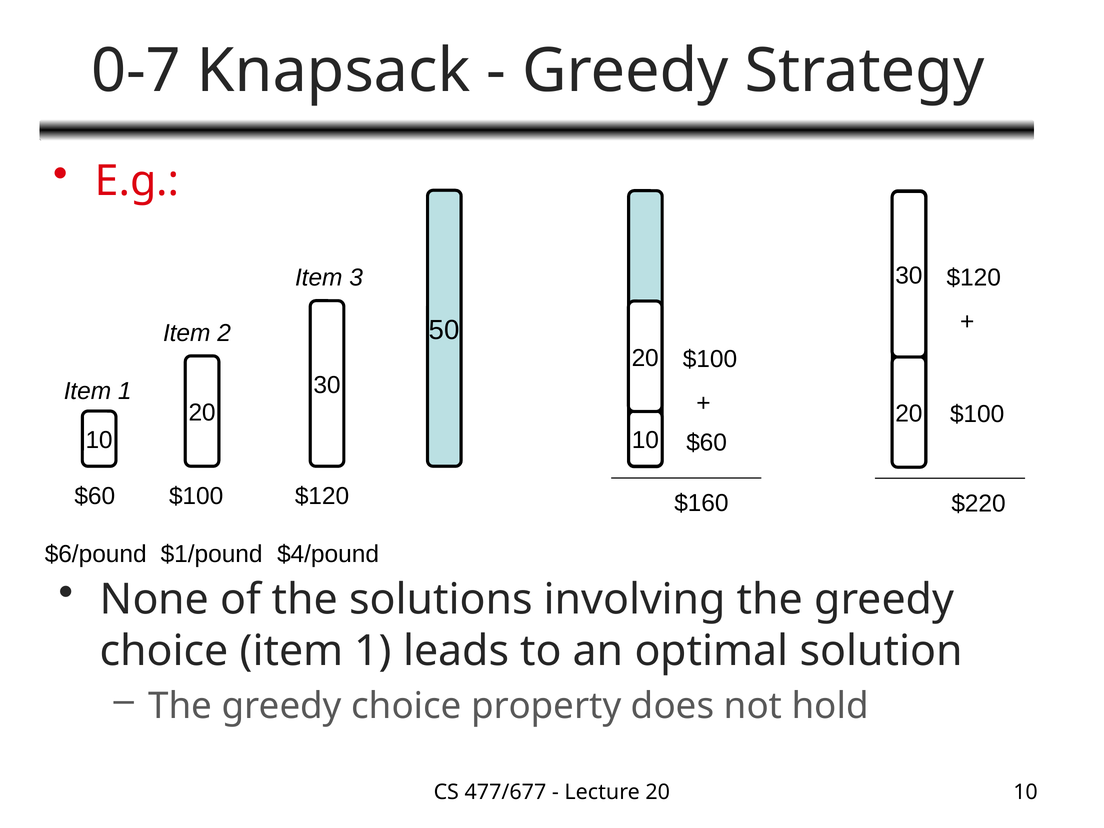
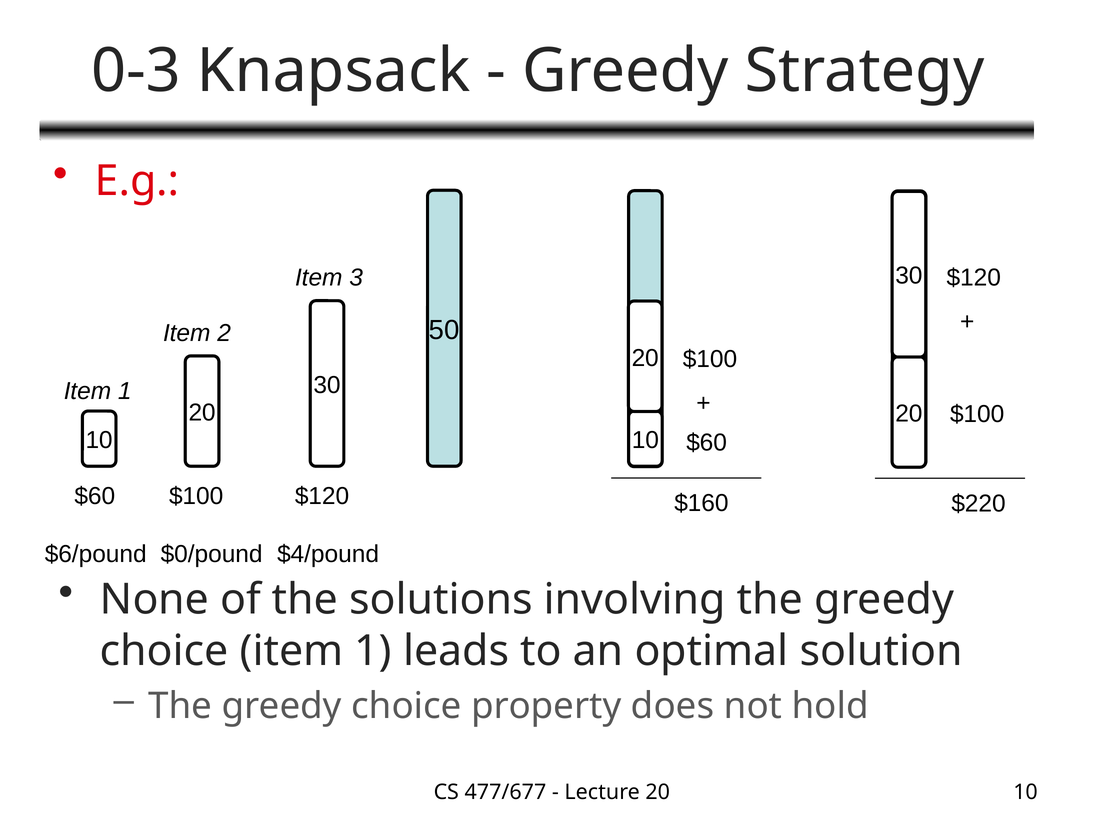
0-7: 0-7 -> 0-3
$1/pound: $1/pound -> $0/pound
